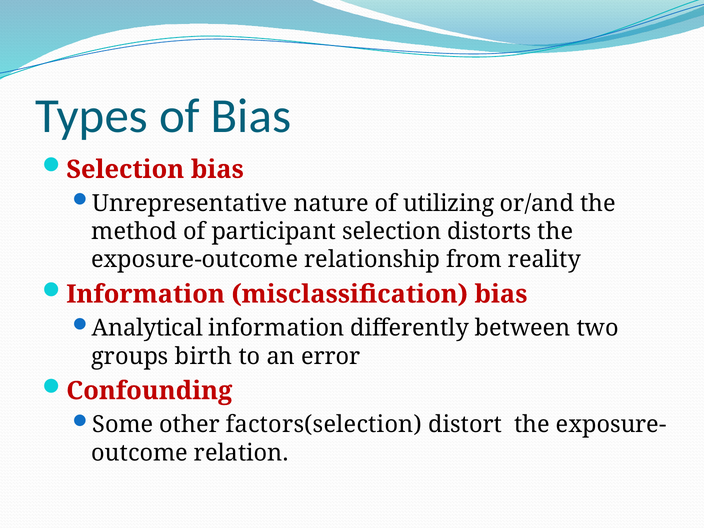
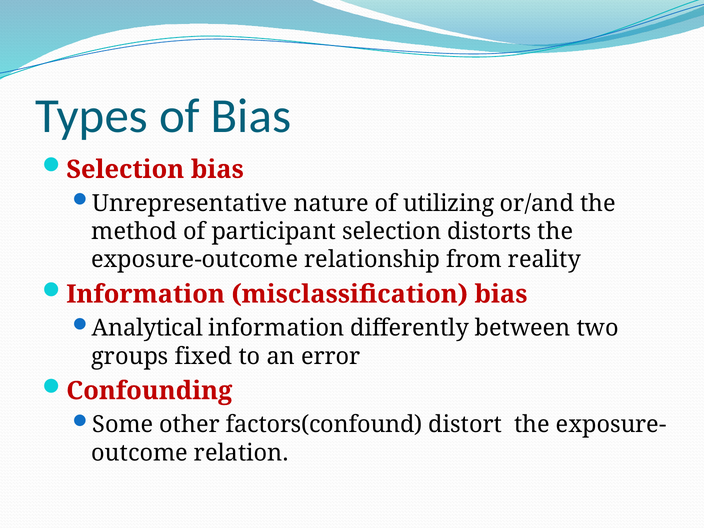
birth: birth -> fixed
factors(selection: factors(selection -> factors(confound
